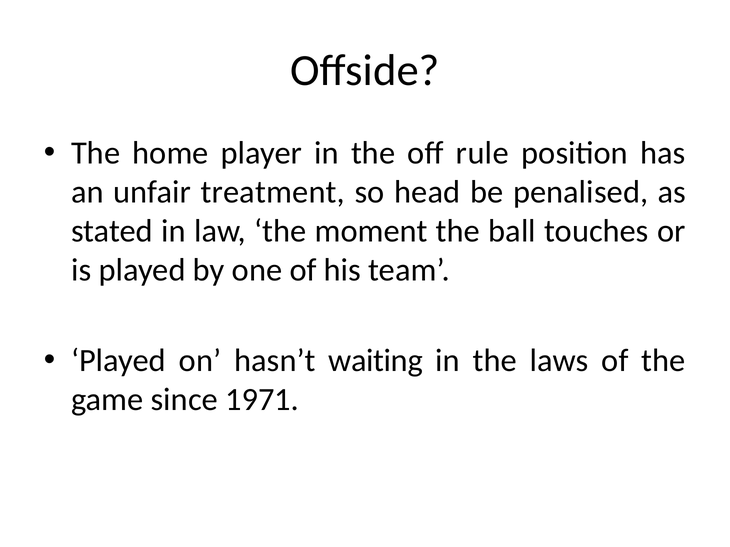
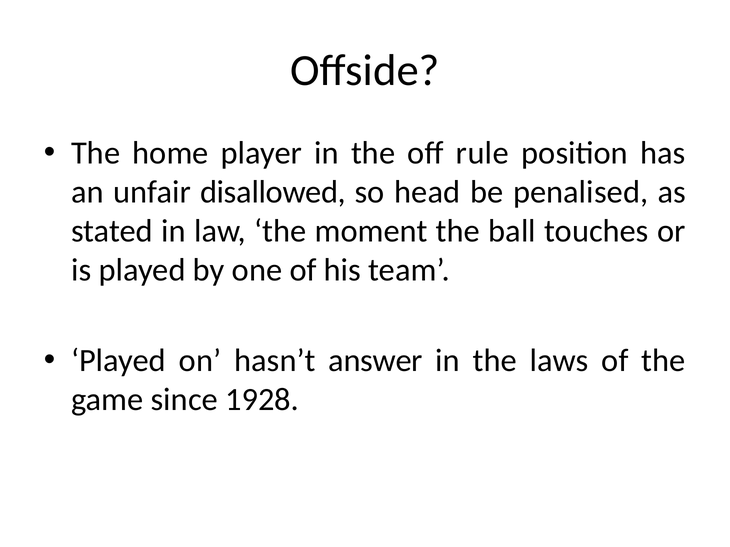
treatment: treatment -> disallowed
waiting: waiting -> answer
1971: 1971 -> 1928
